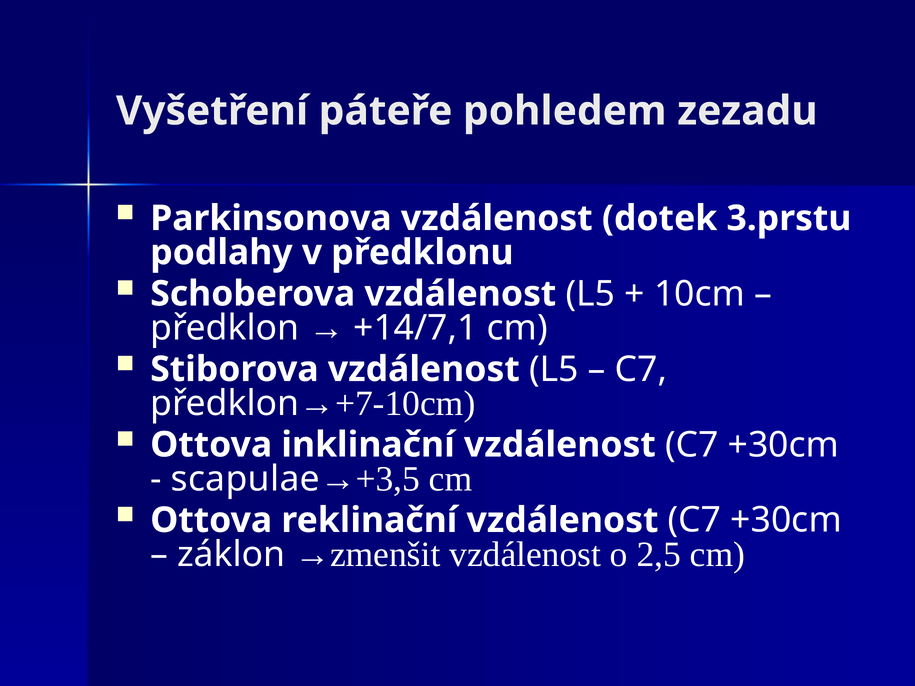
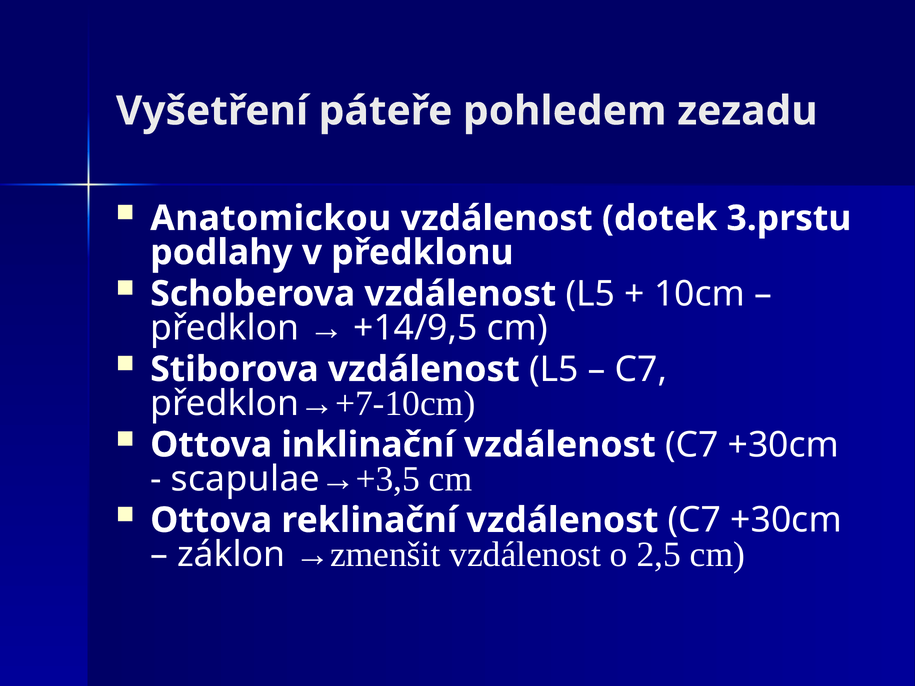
Parkinsonova: Parkinsonova -> Anatomickou
+14/7,1: +14/7,1 -> +14/9,5
